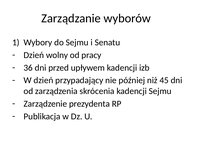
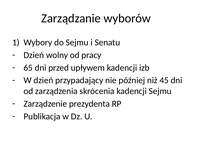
36: 36 -> 65
